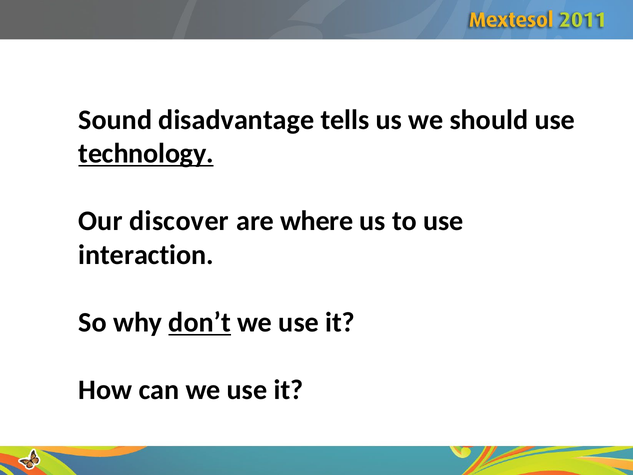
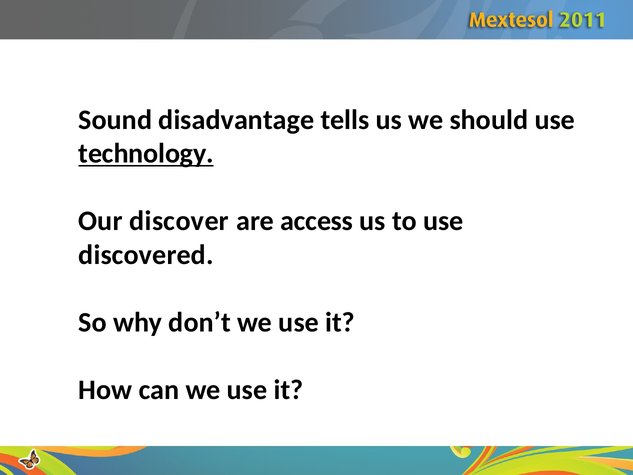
where: where -> access
interaction: interaction -> discovered
don’t underline: present -> none
